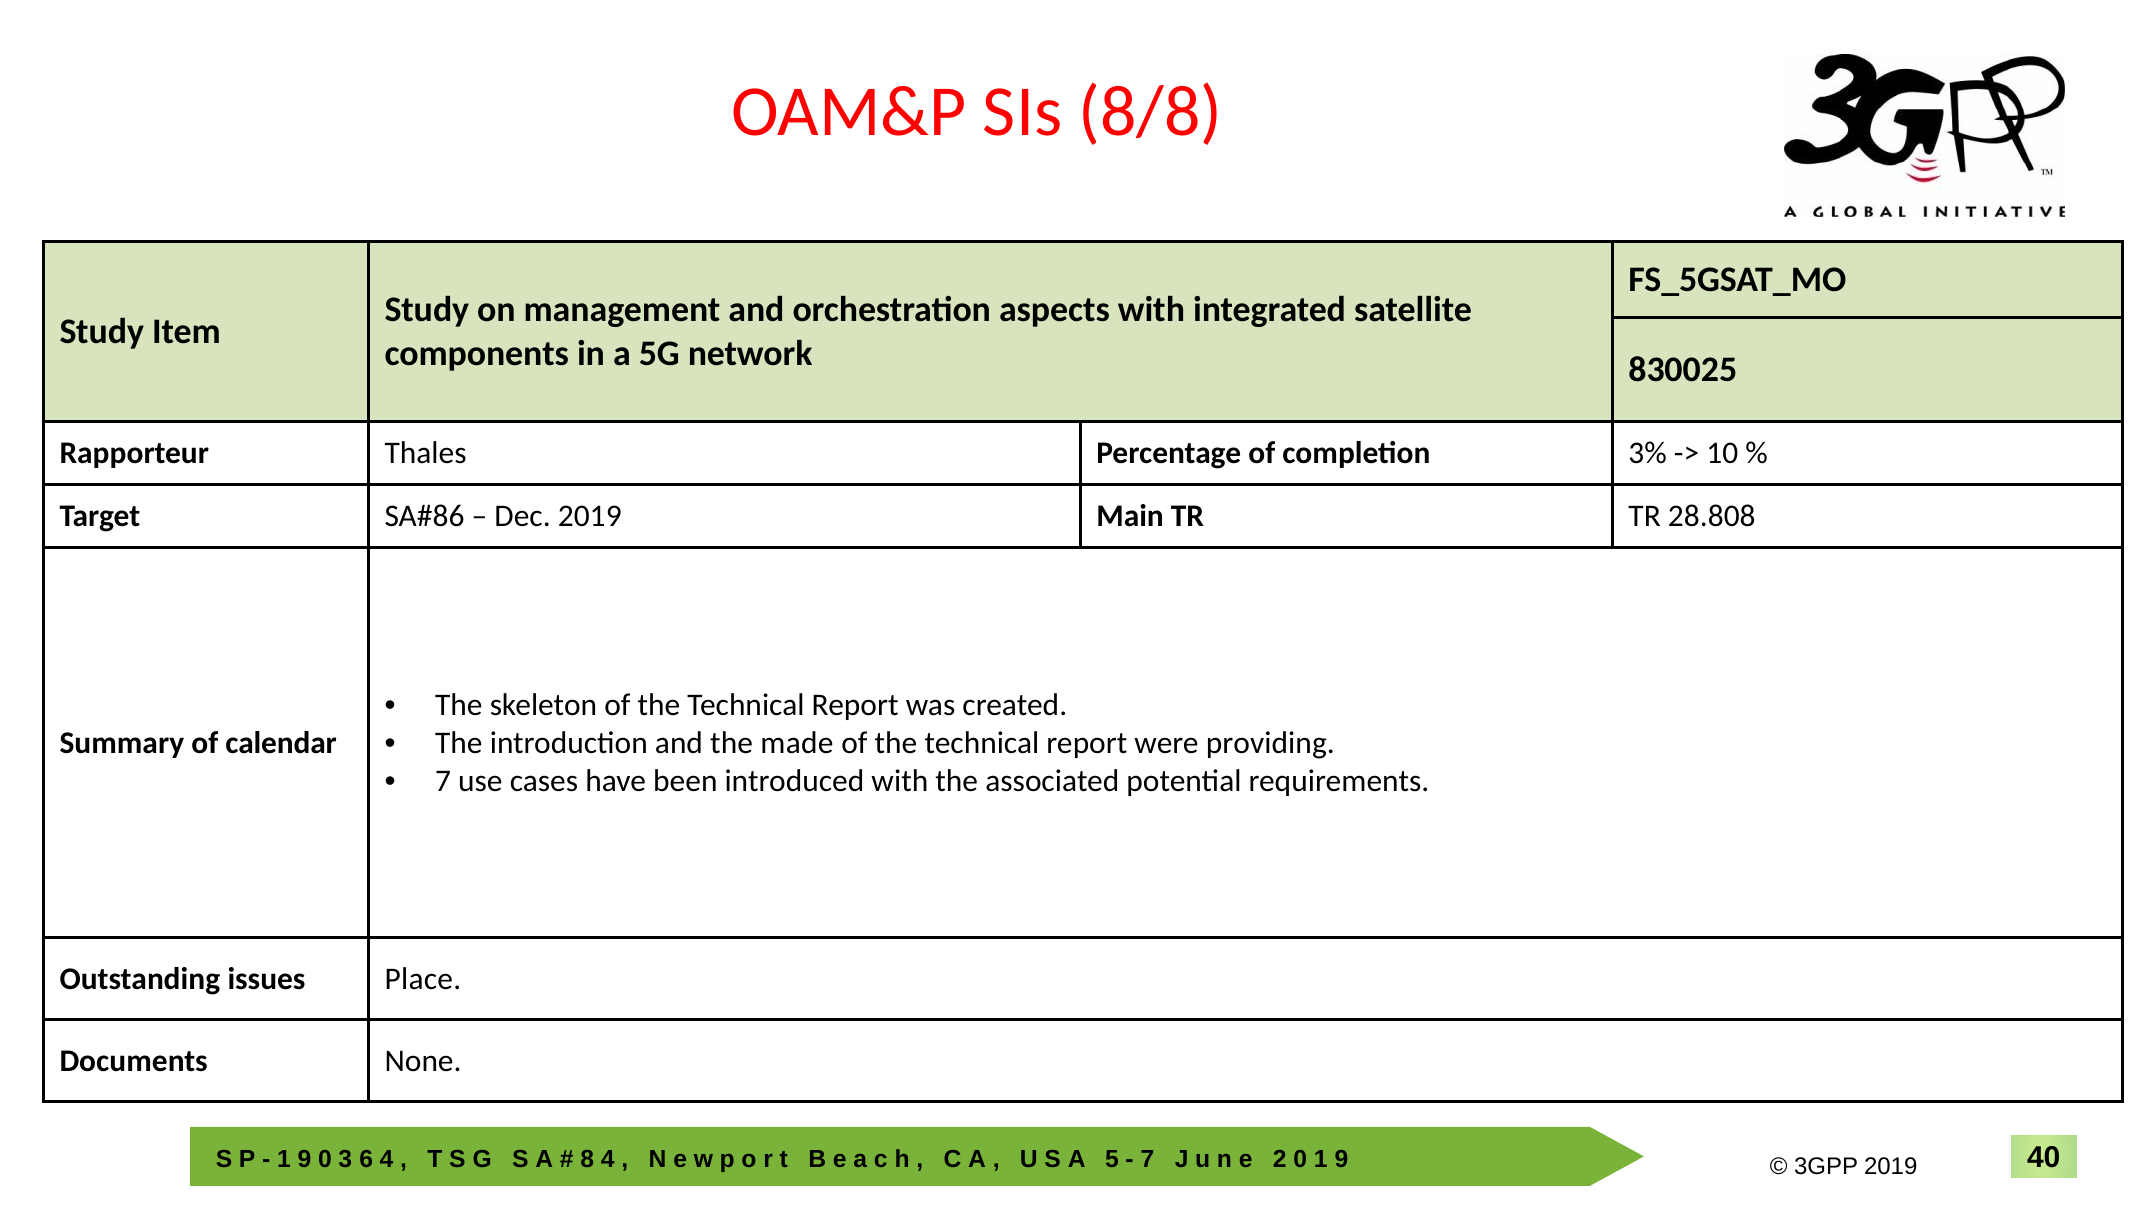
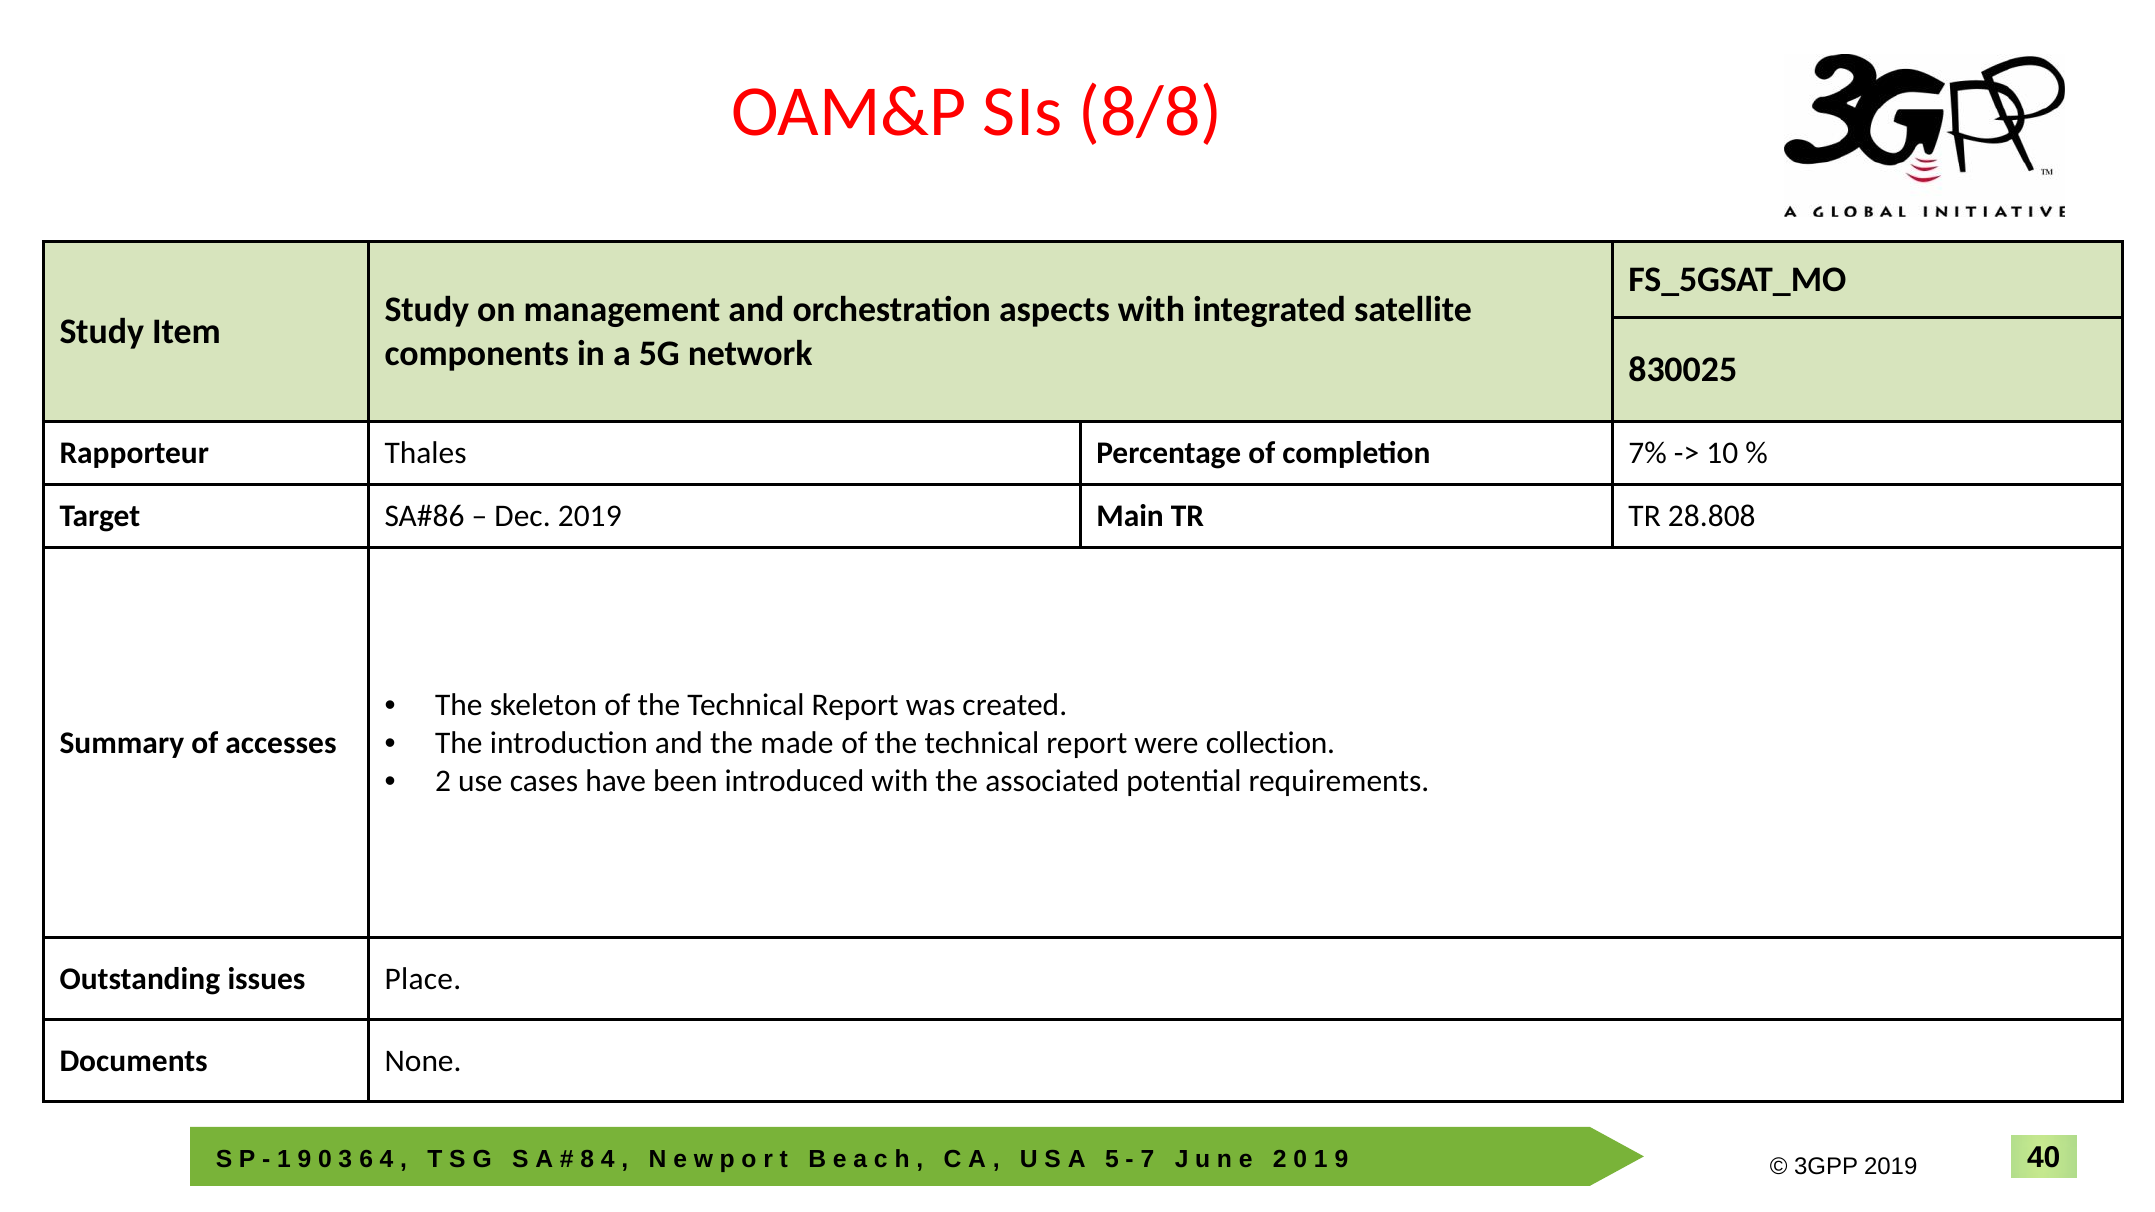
3%: 3% -> 7%
providing: providing -> collection
calendar: calendar -> accesses
7 at (443, 781): 7 -> 2
